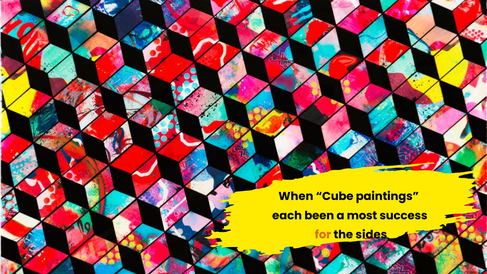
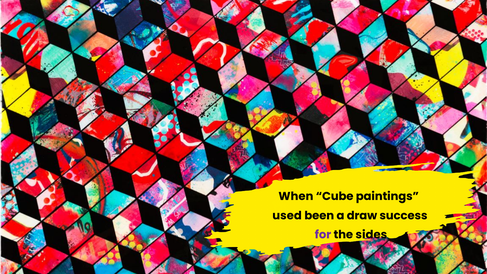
each: each -> used
most: most -> draw
for colour: orange -> purple
